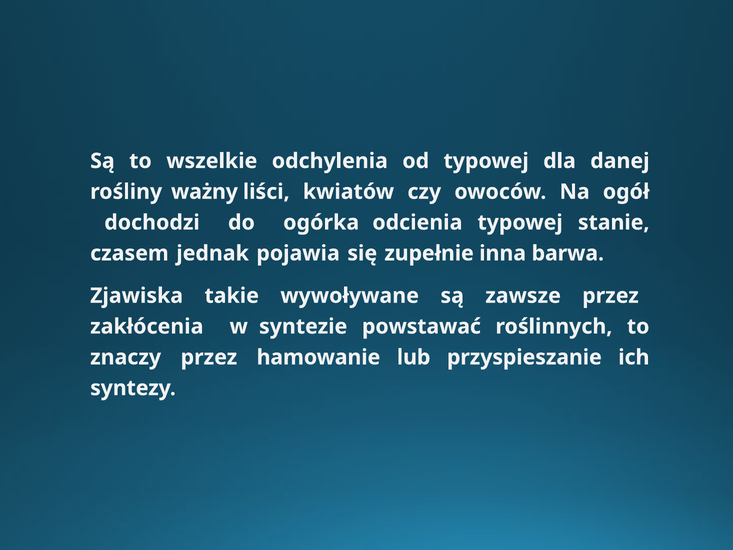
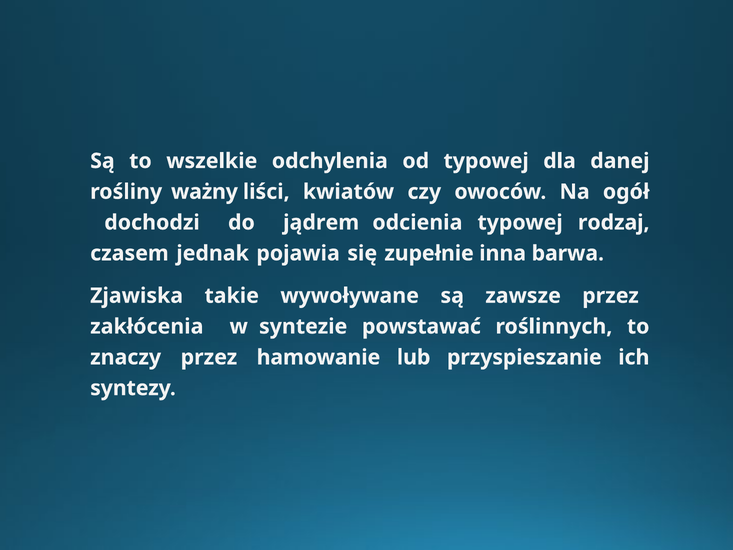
ogórka: ogórka -> jądrem
stanie: stanie -> rodzaj
